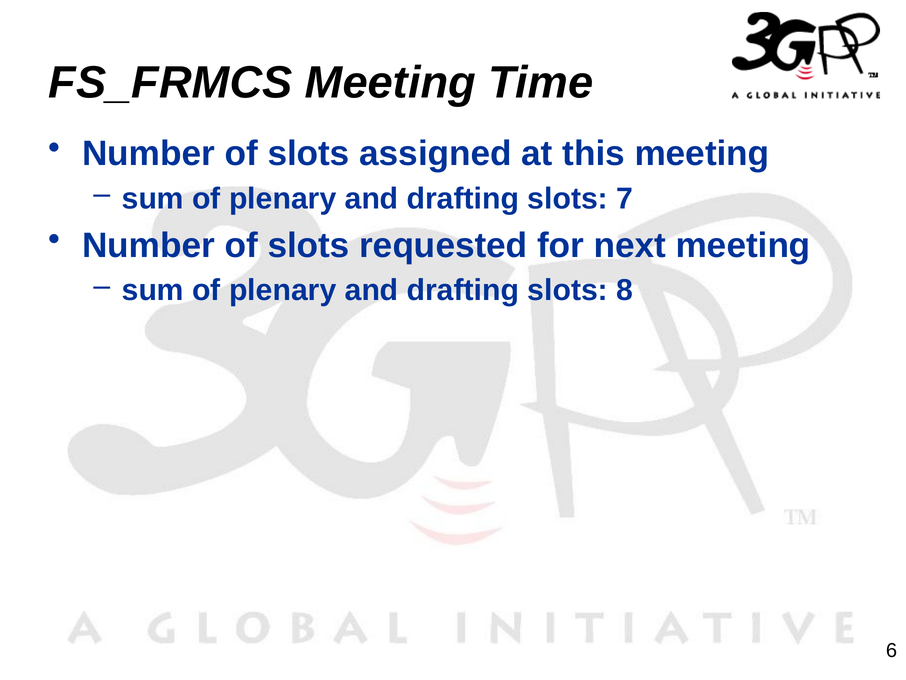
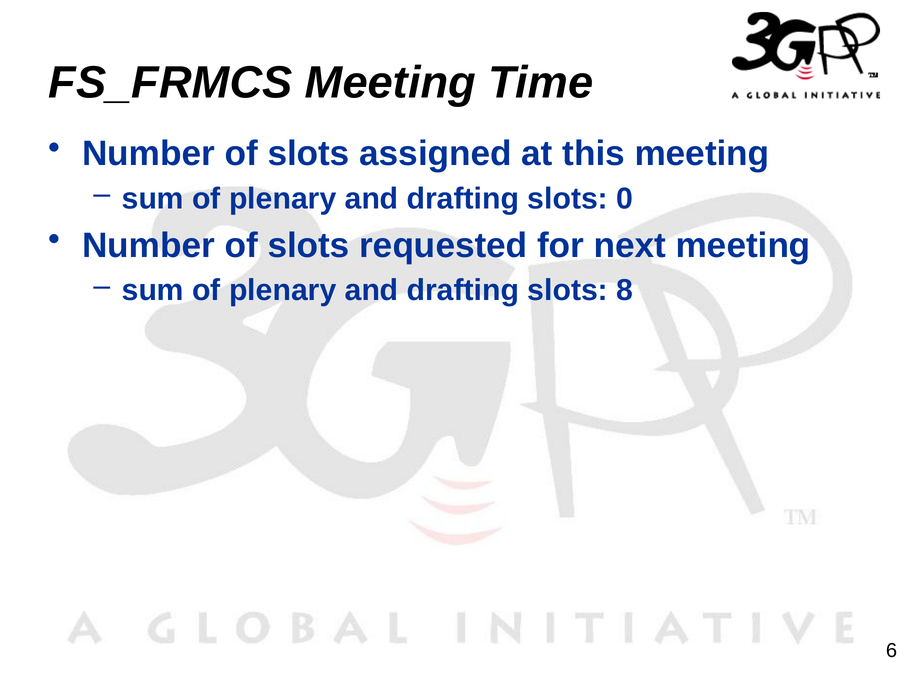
7: 7 -> 0
